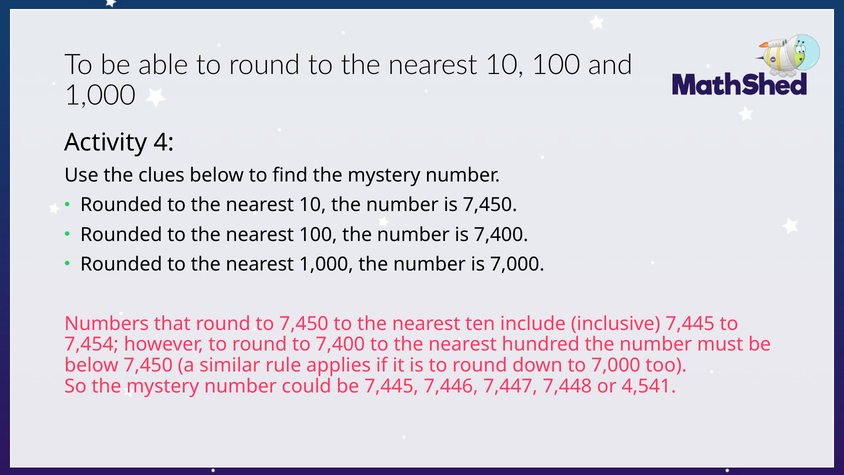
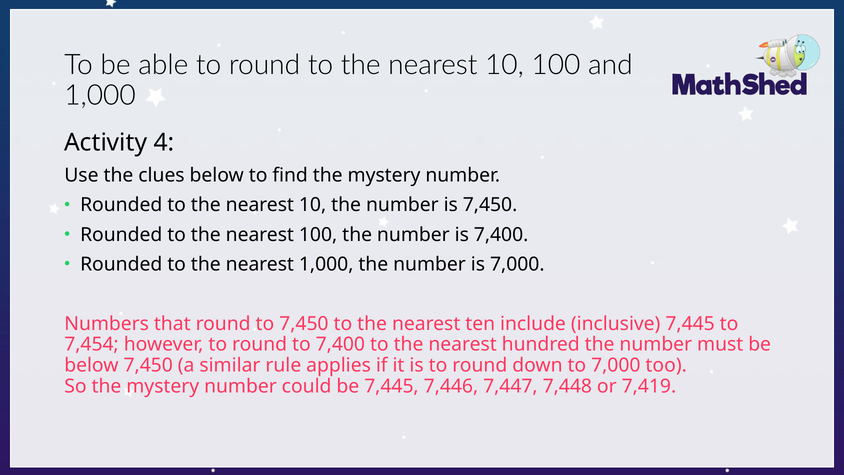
4,541: 4,541 -> 7,419
